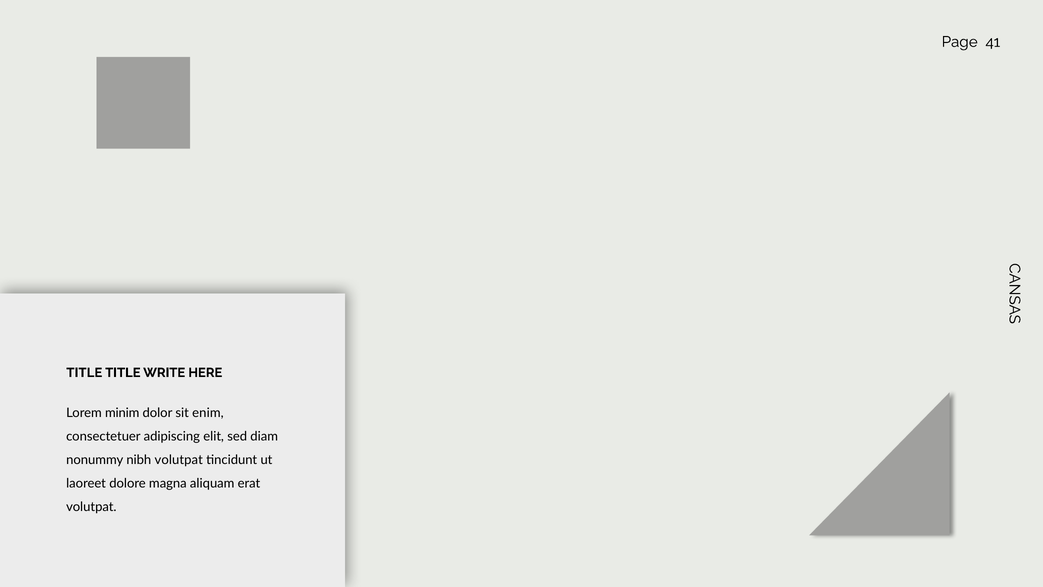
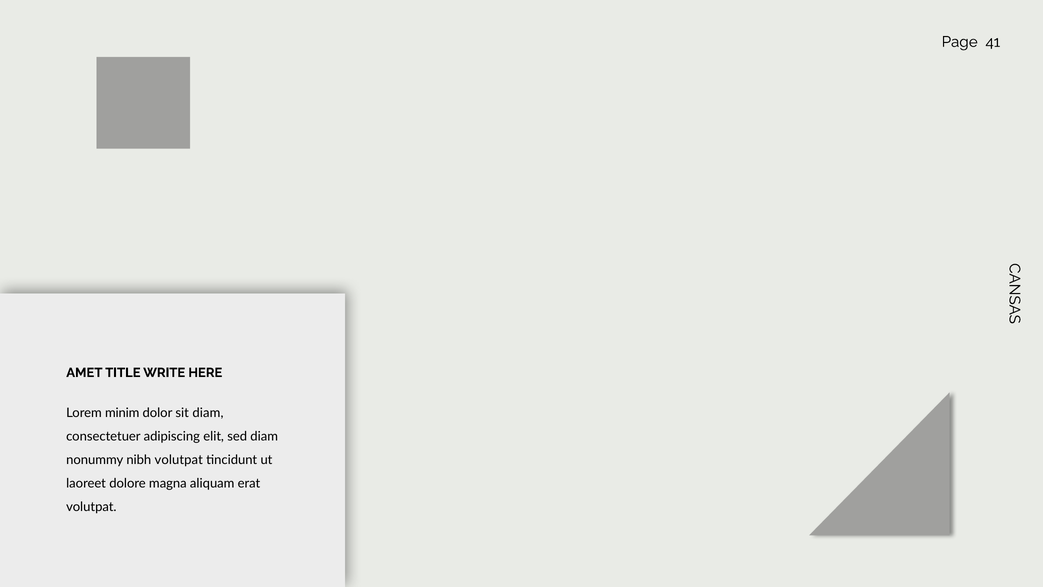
TITLE at (84, 372): TITLE -> AMET
sit enim: enim -> diam
